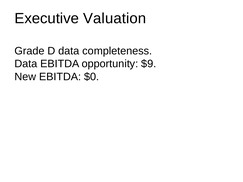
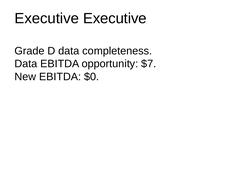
Executive Valuation: Valuation -> Executive
$9: $9 -> $7
